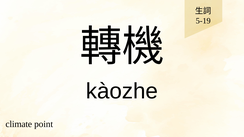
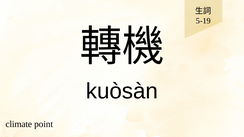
kàozhe: kàozhe -> kuòsàn
